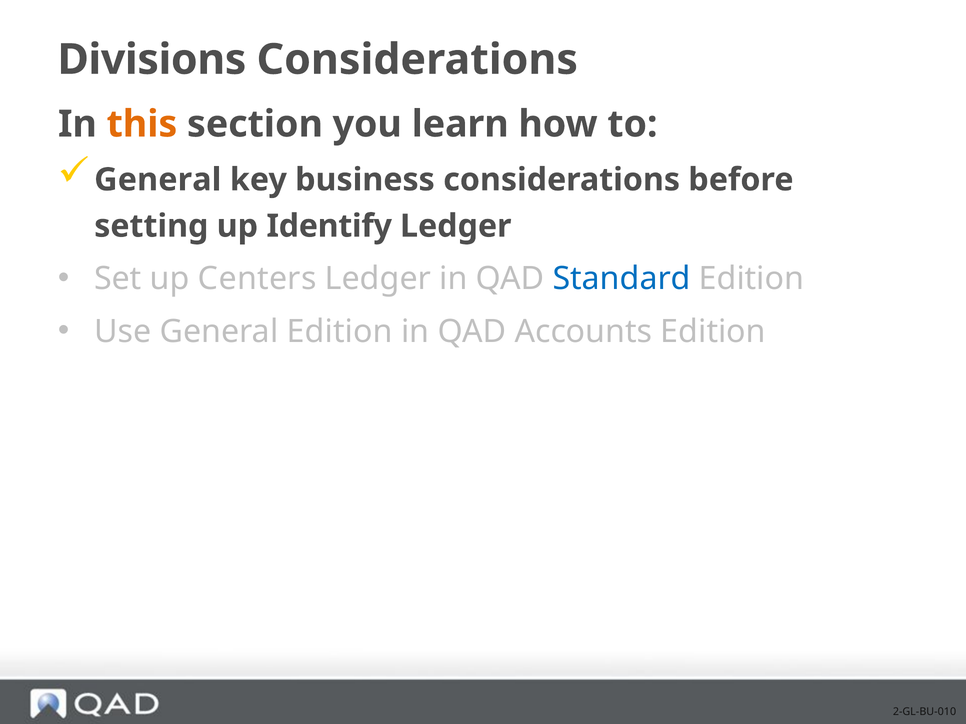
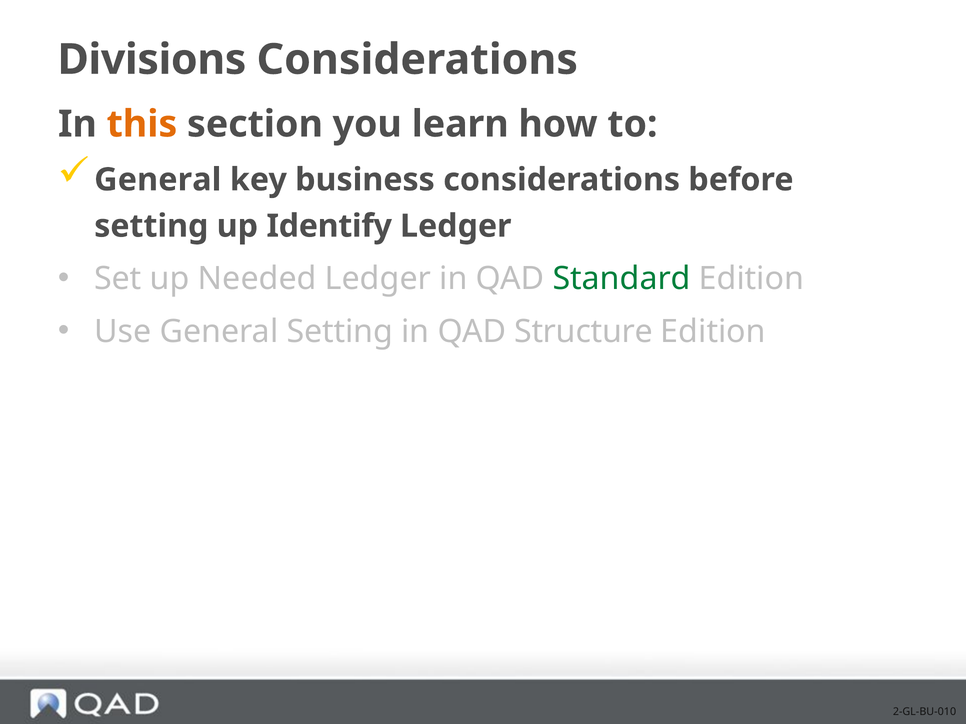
Centers: Centers -> Needed
Standard colour: blue -> green
General Edition: Edition -> Setting
Accounts: Accounts -> Structure
